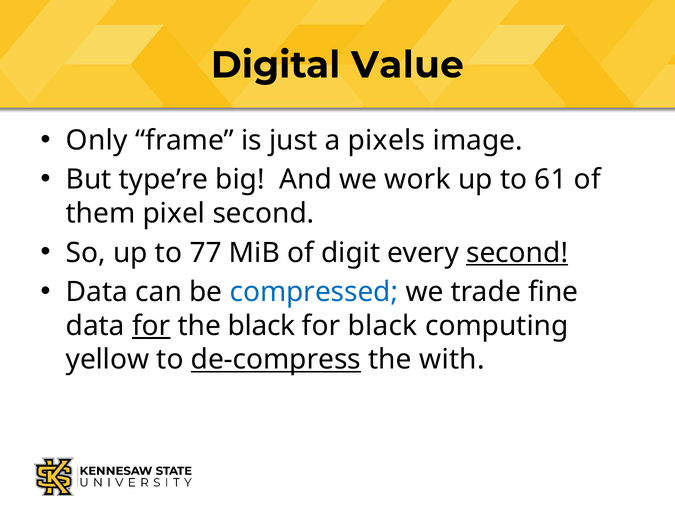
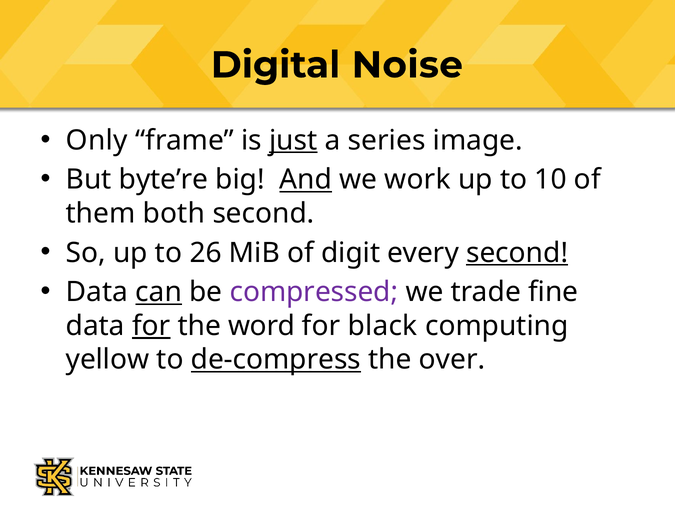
Value: Value -> Noise
just underline: none -> present
pixels: pixels -> series
type’re: type’re -> byte’re
And underline: none -> present
61: 61 -> 10
pixel: pixel -> both
77: 77 -> 26
can underline: none -> present
compressed colour: blue -> purple
the black: black -> word
with: with -> over
